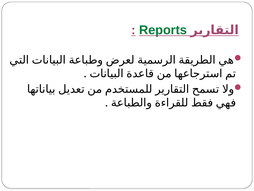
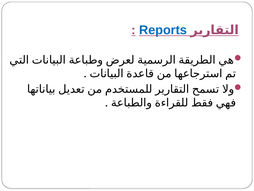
Reports colour: green -> blue
